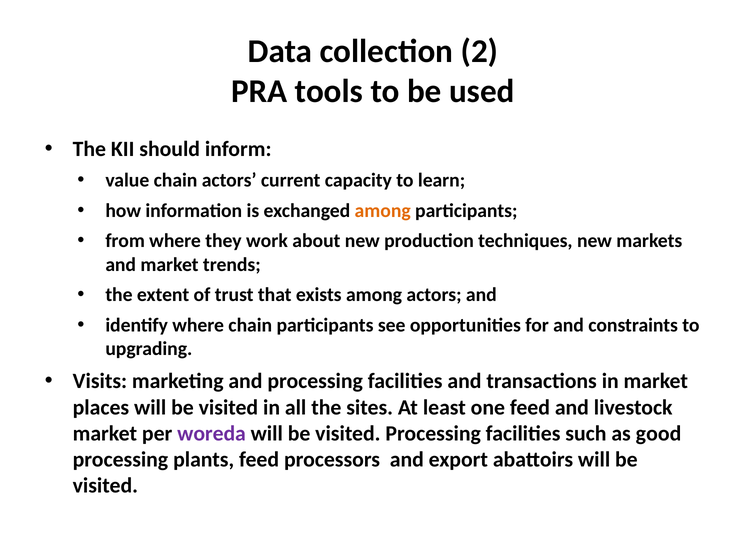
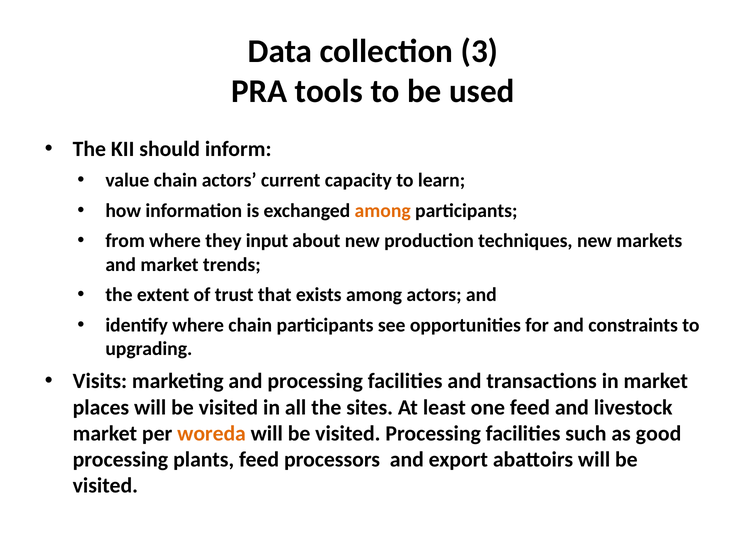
2: 2 -> 3
work: work -> input
woreda colour: purple -> orange
